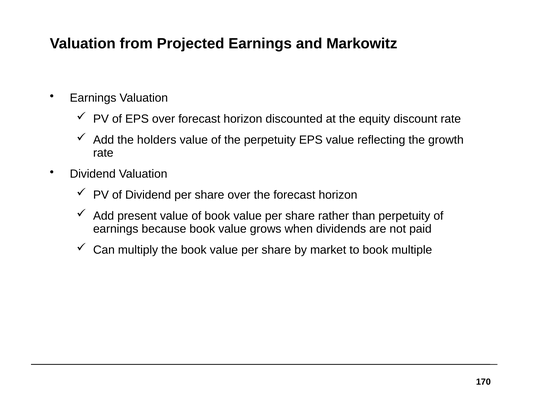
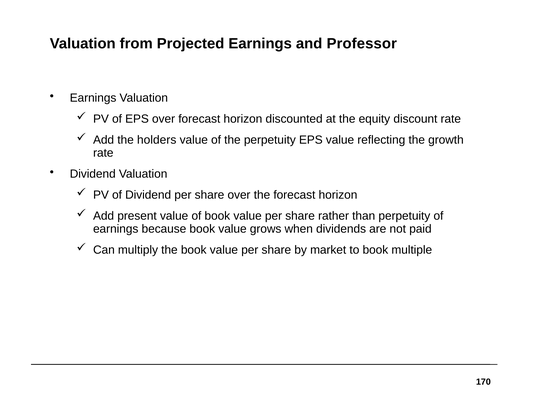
Markowitz: Markowitz -> Professor
